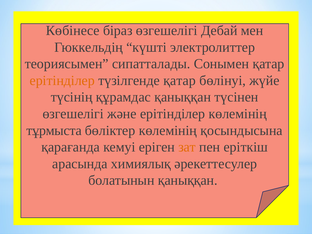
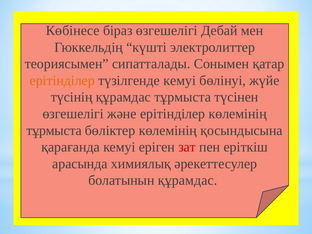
түзілгенде қатар: қатар -> кемуі
құрамдас қаныққан: қаныққан -> тұрмыста
зат colour: orange -> red
болатынын қаныққан: қаныққан -> құрамдас
